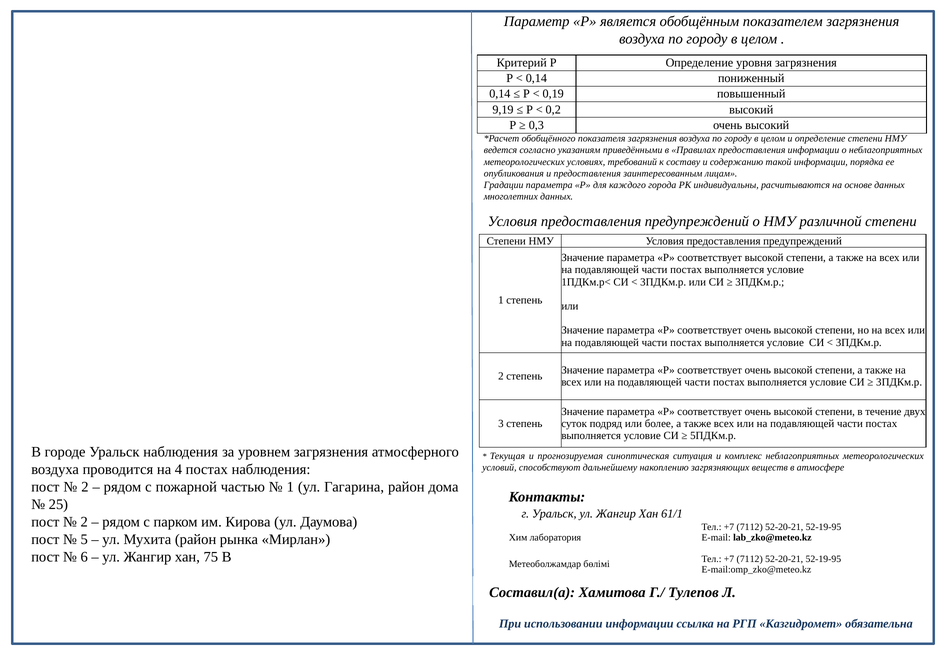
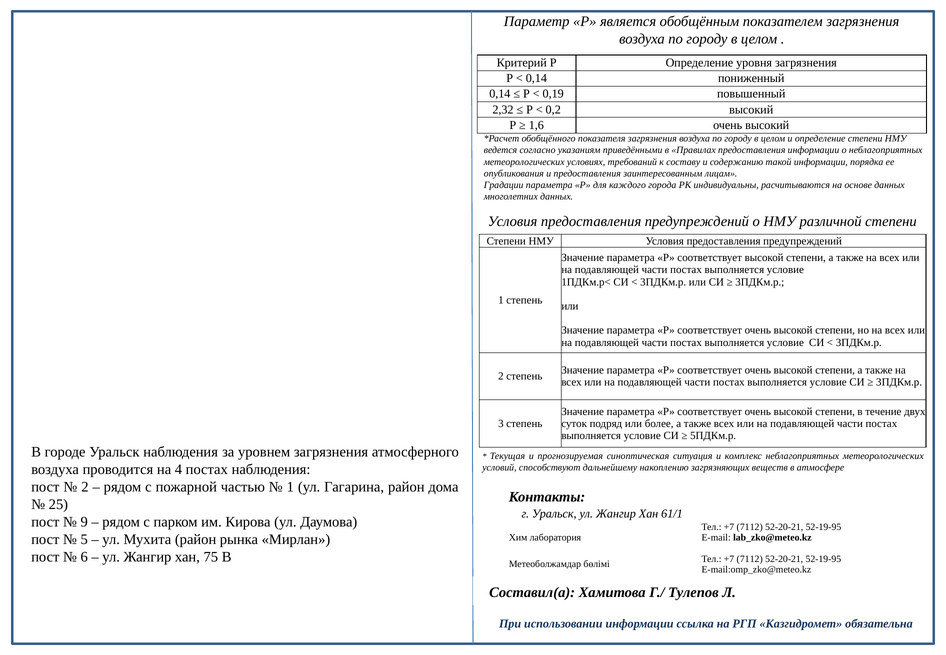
9,19: 9,19 -> 2,32
0,3: 0,3 -> 1,6
2 at (84, 522): 2 -> 9
